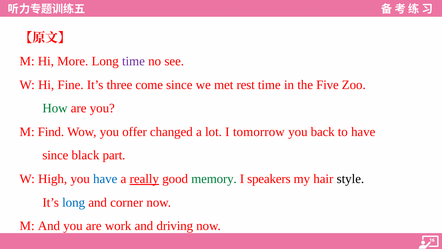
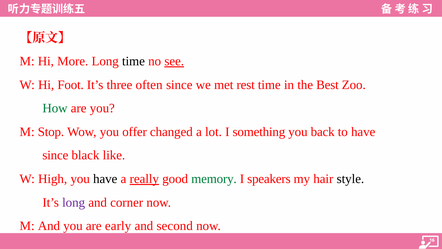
time at (133, 61) colour: purple -> black
see underline: none -> present
Fine: Fine -> Foot
come: come -> often
Five: Five -> Best
Find: Find -> Stop
tomorrow: tomorrow -> something
part: part -> like
have at (105, 179) colour: blue -> black
long at (74, 202) colour: blue -> purple
work: work -> early
driving: driving -> second
